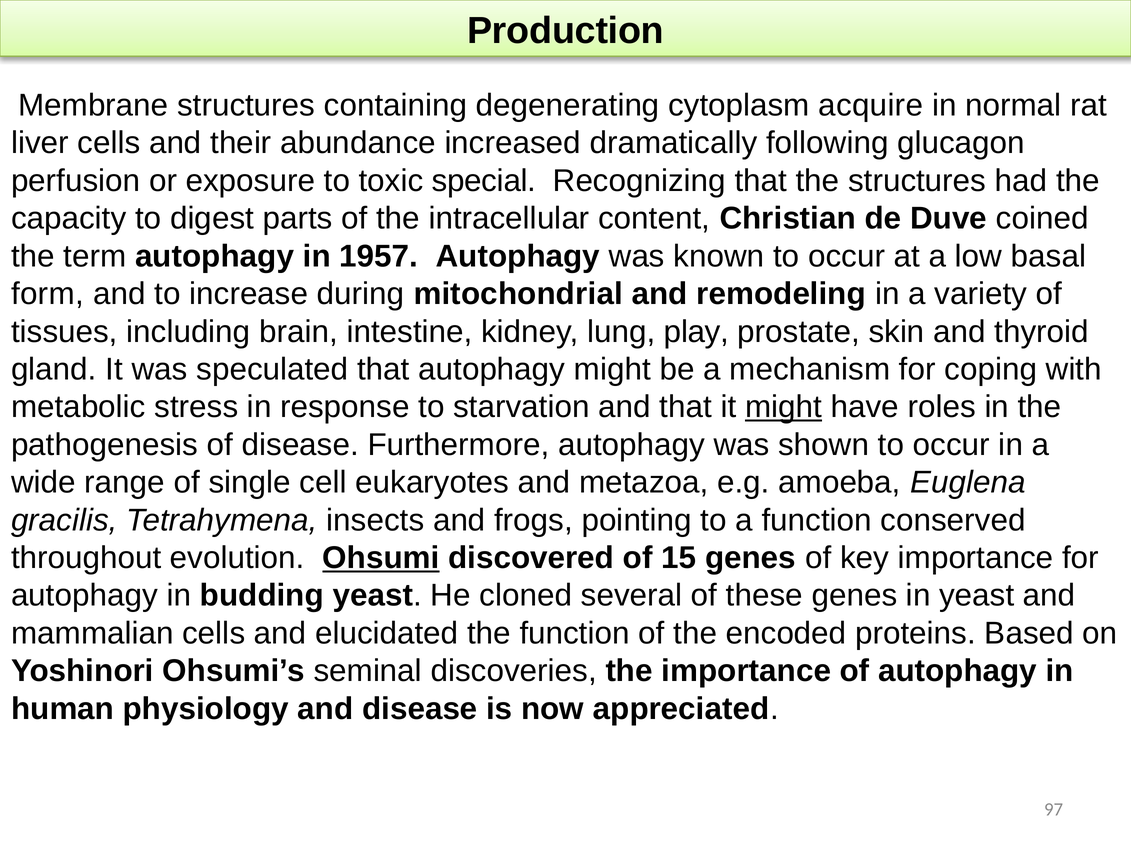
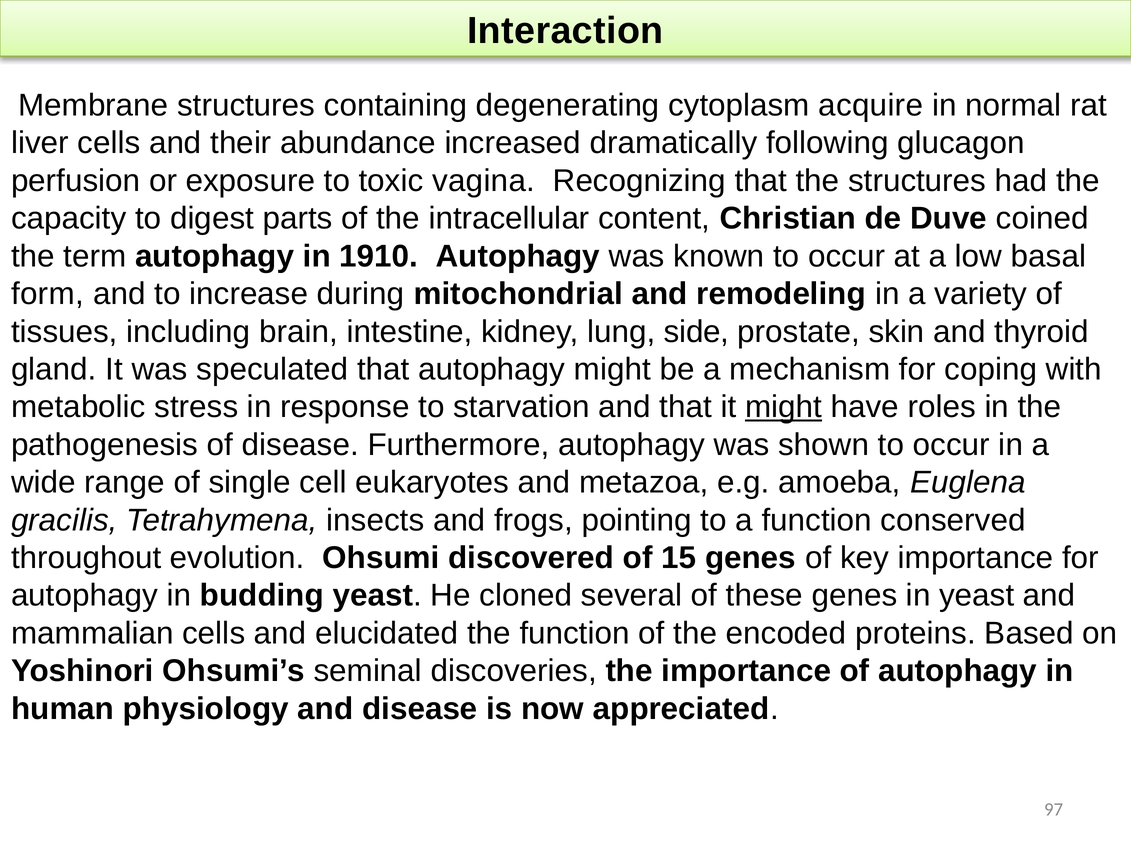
Production: Production -> Interaction
special: special -> vagina
1957: 1957 -> 1910
play: play -> side
Ohsumi underline: present -> none
